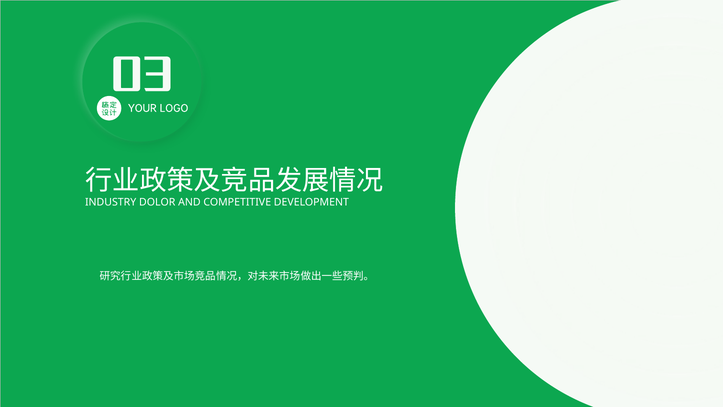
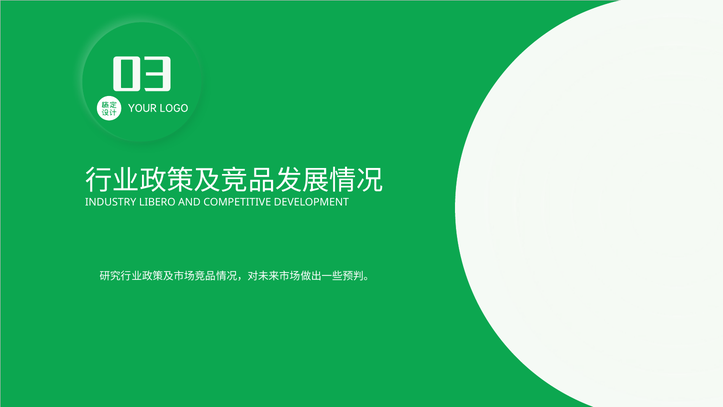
DOLOR: DOLOR -> LIBERO
